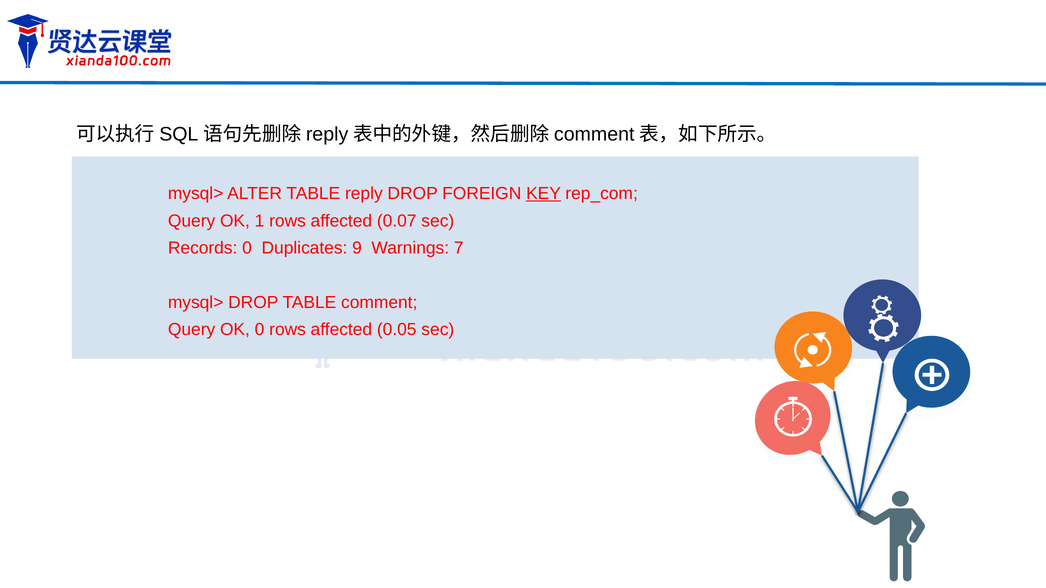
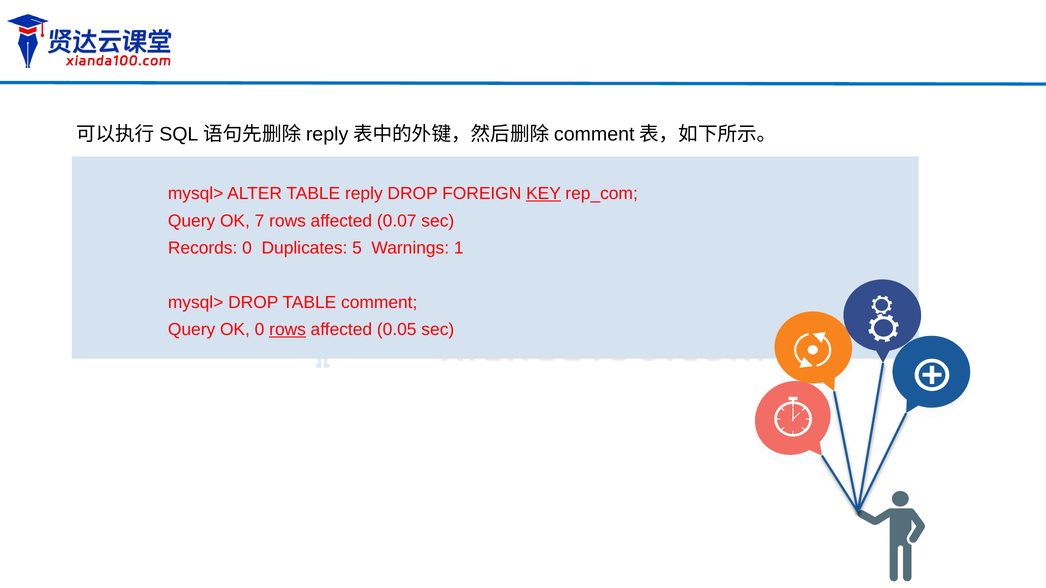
1: 1 -> 7
9: 9 -> 5
7: 7 -> 1
rows at (288, 330) underline: none -> present
